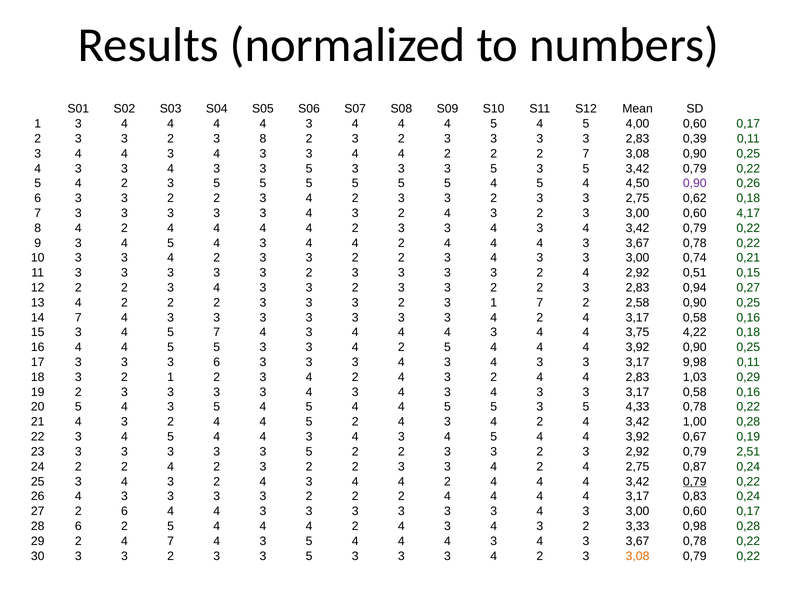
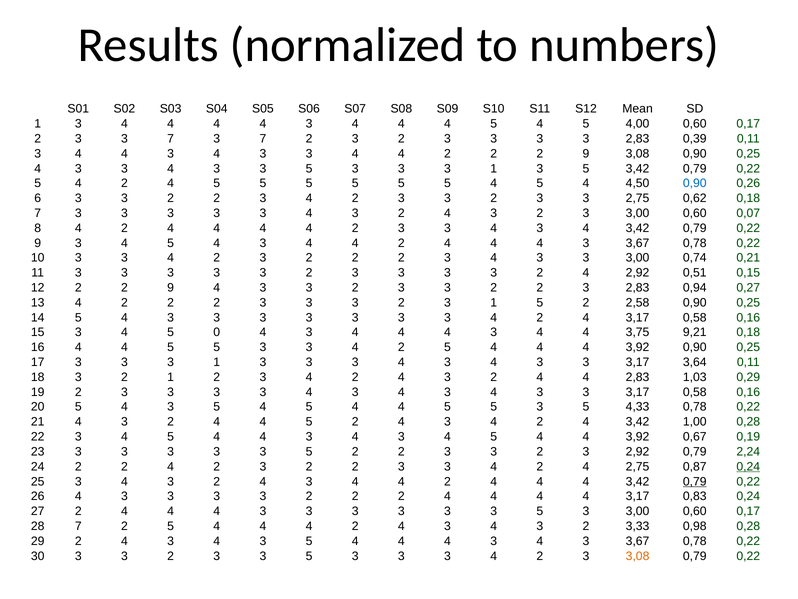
2 at (171, 139): 2 -> 7
8 at (263, 139): 8 -> 7
2 2 2 7: 7 -> 9
5 at (494, 168): 5 -> 1
5 4 2 3: 3 -> 4
0,90 at (695, 183) colour: purple -> blue
4,17: 4,17 -> 0,07
3 at (309, 258): 3 -> 2
12 2 2 3: 3 -> 9
1 7: 7 -> 5
14 7: 7 -> 5
5 7: 7 -> 0
4,22: 4,22 -> 9,21
6 at (217, 362): 6 -> 1
9,98: 9,98 -> 3,64
2,51: 2,51 -> 2,24
0,24 at (748, 466) underline: none -> present
27 2 6: 6 -> 4
4 at (540, 511): 4 -> 5
28 6: 6 -> 7
29 2 4 7: 7 -> 3
